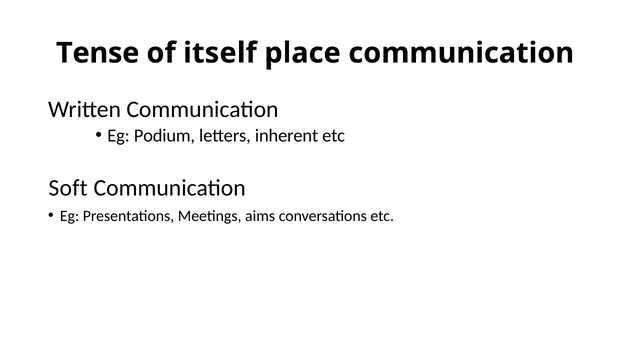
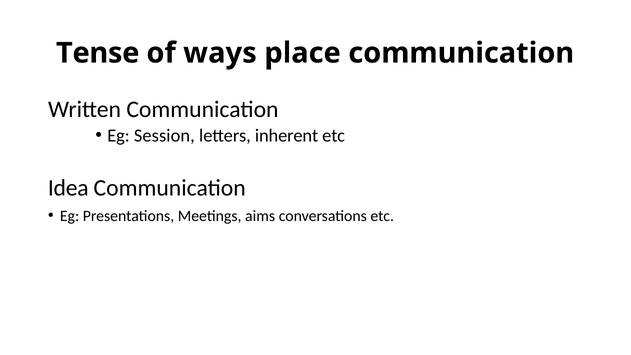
itself: itself -> ways
Podium: Podium -> Session
Soft: Soft -> Idea
